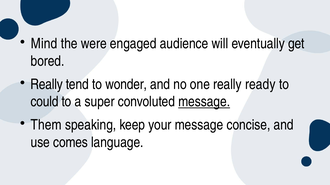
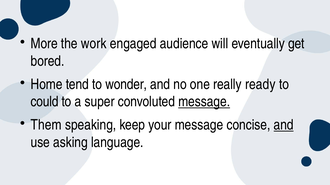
Mind: Mind -> More
were: were -> work
Really at (47, 85): Really -> Home
and at (284, 125) underline: none -> present
comes: comes -> asking
